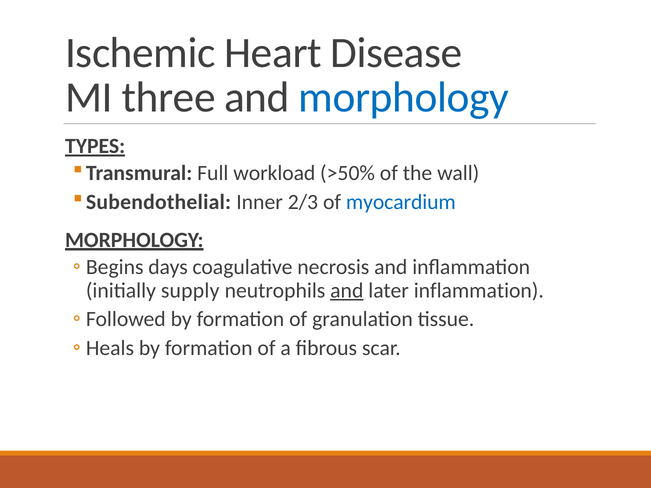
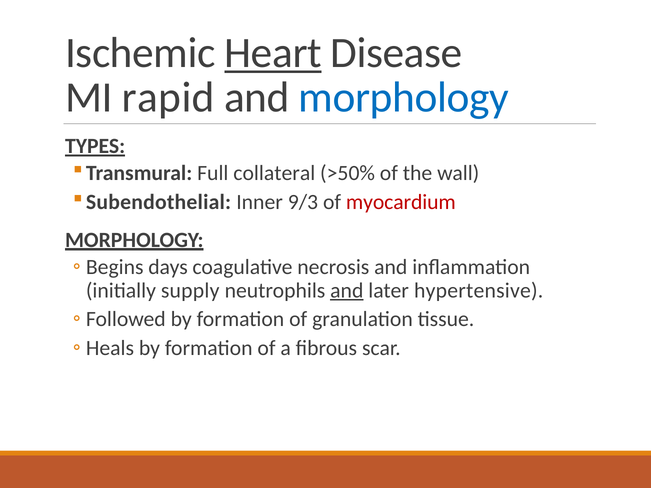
Heart underline: none -> present
three: three -> rapid
workload: workload -> collateral
2/3: 2/3 -> 9/3
myocardium colour: blue -> red
later inflammation: inflammation -> hypertensive
